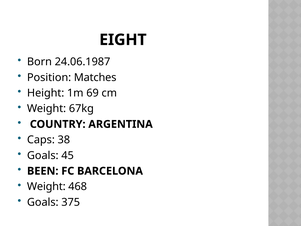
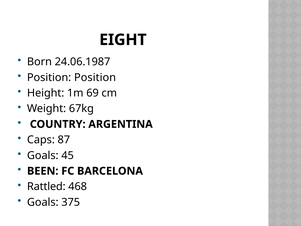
Position Matches: Matches -> Position
38: 38 -> 87
Weight at (46, 186): Weight -> Rattled
